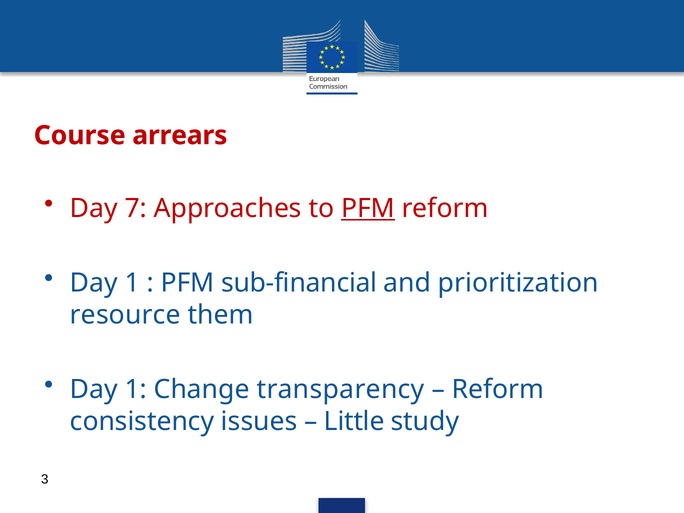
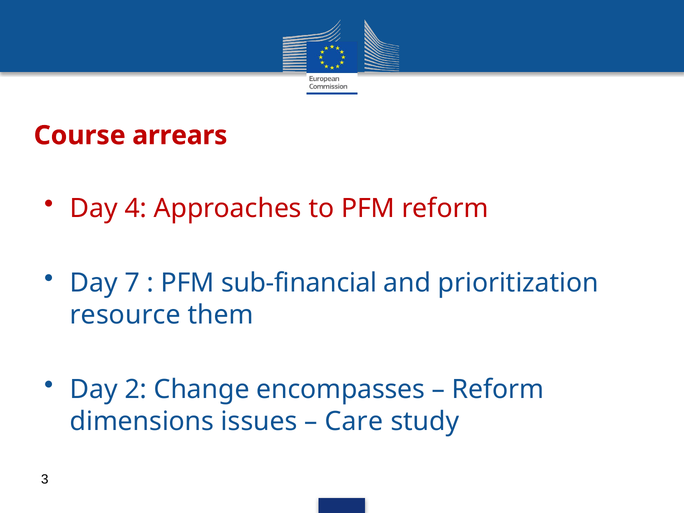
7: 7 -> 4
PFM at (368, 208) underline: present -> none
1 at (132, 283): 1 -> 7
1 at (136, 389): 1 -> 2
transparency: transparency -> encompasses
consistency: consistency -> dimensions
Little: Little -> Care
